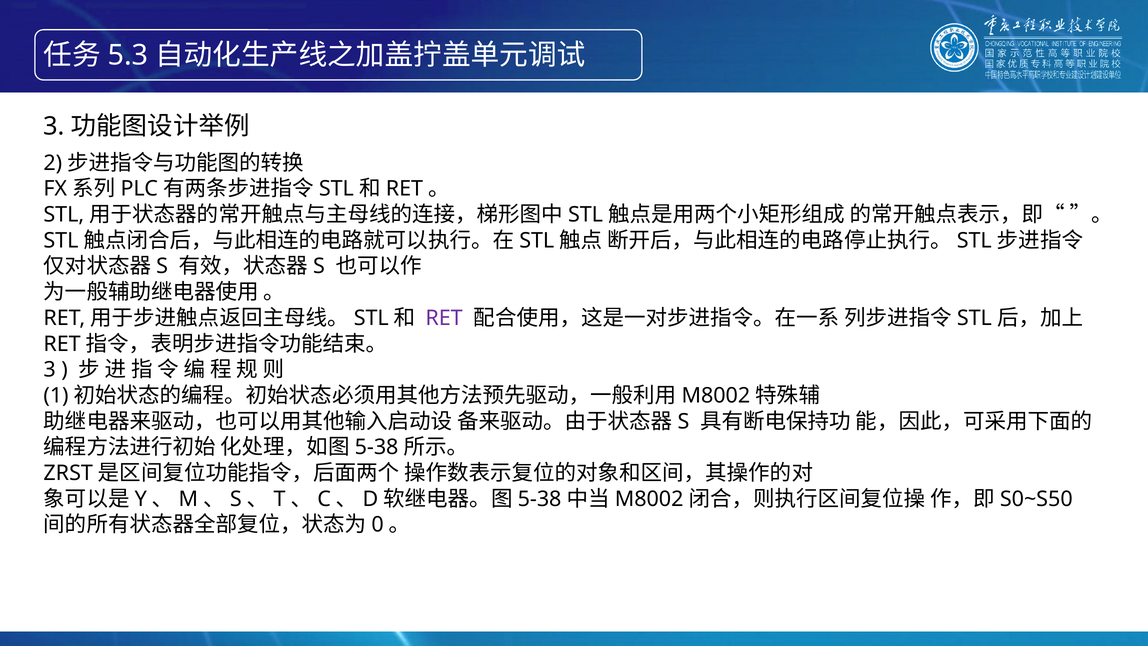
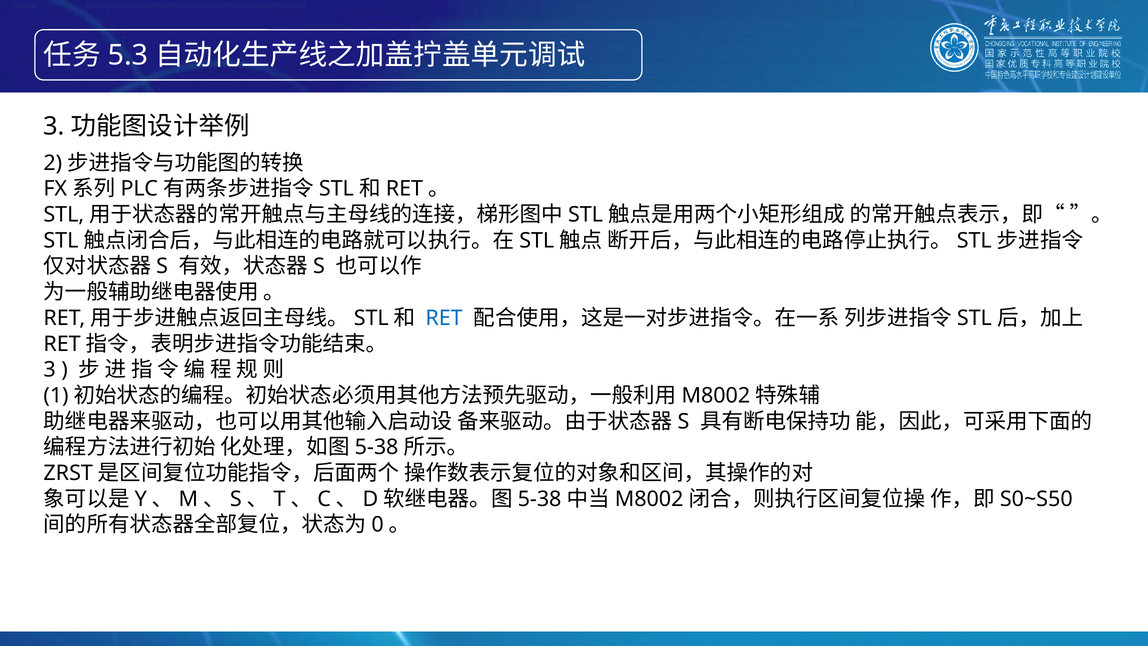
RET colour: purple -> blue
